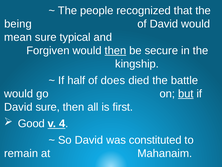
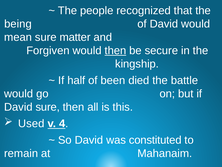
typical: typical -> matter
does: does -> been
but underline: present -> none
first: first -> this
Good: Good -> Used
